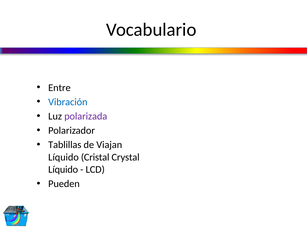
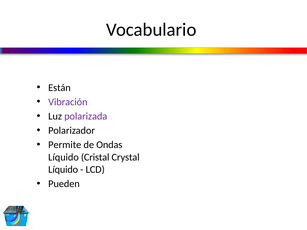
Entre: Entre -> Están
Vibración colour: blue -> purple
Tablillas: Tablillas -> Permite
Viajan: Viajan -> Ondas
